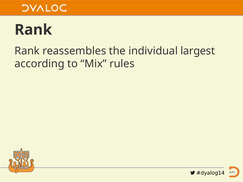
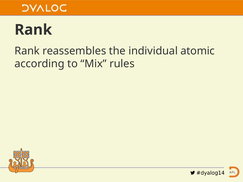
largest: largest -> atomic
